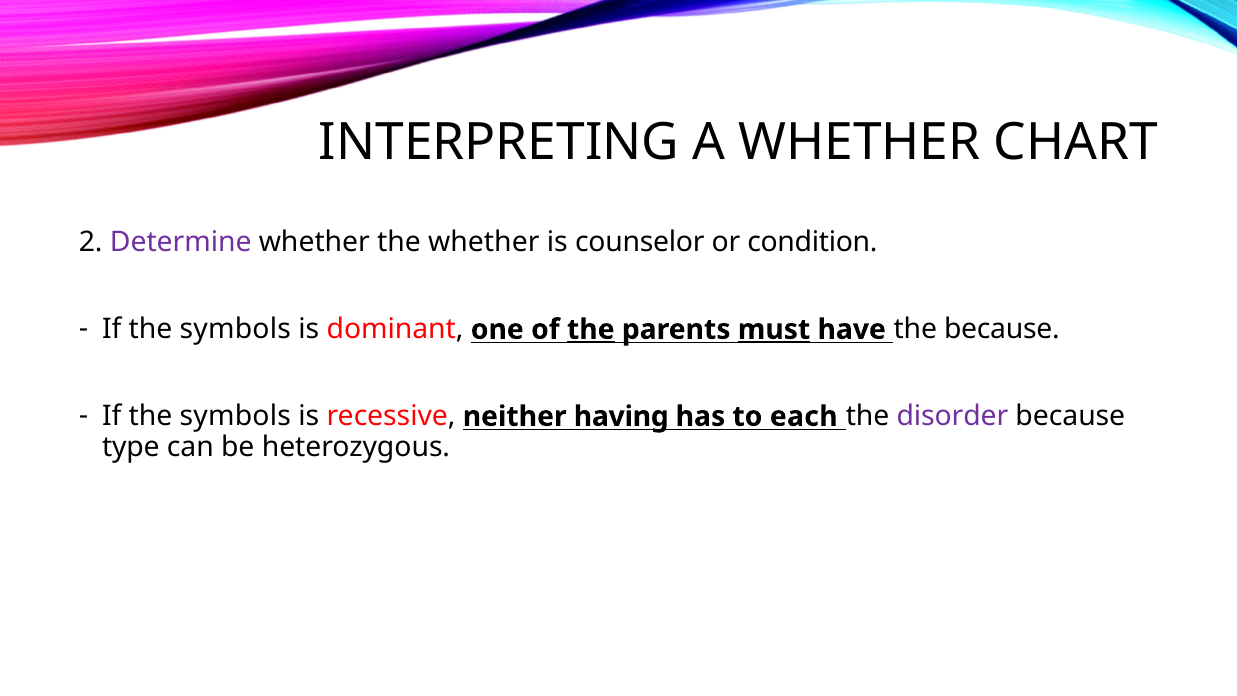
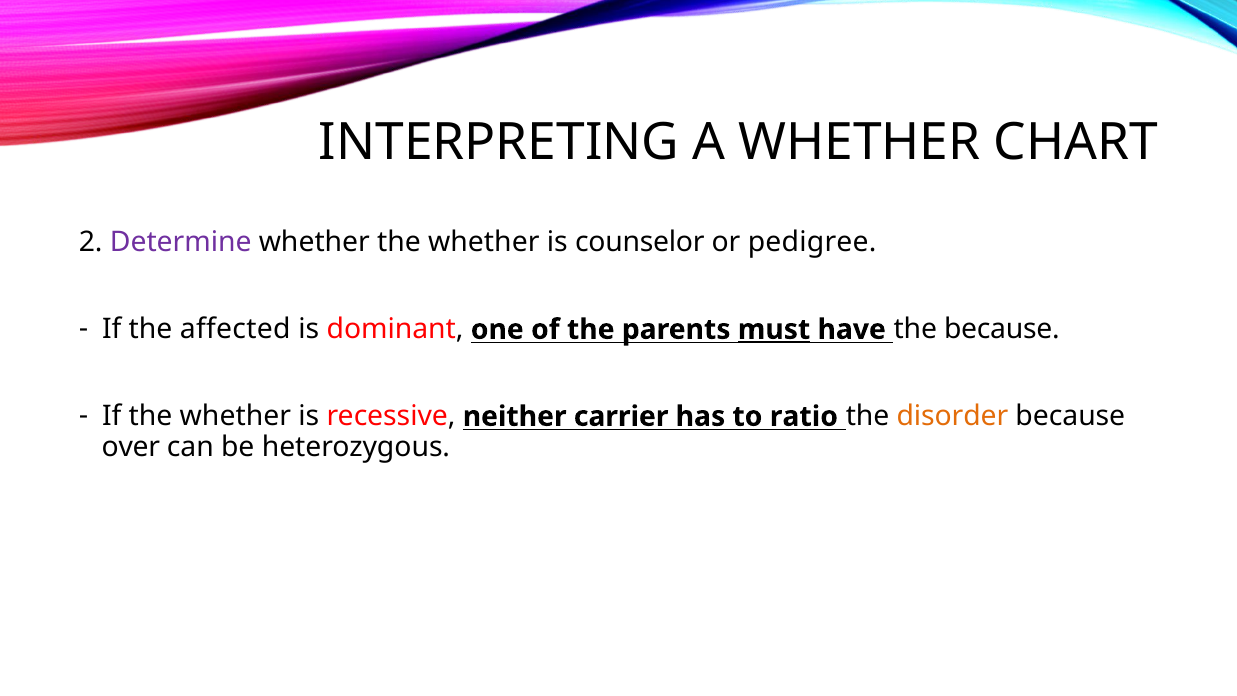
condition: condition -> pedigree
symbols at (235, 329): symbols -> affected
the at (591, 329) underline: present -> none
symbols at (235, 416): symbols -> whether
having: having -> carrier
each: each -> ratio
disorder colour: purple -> orange
type: type -> over
